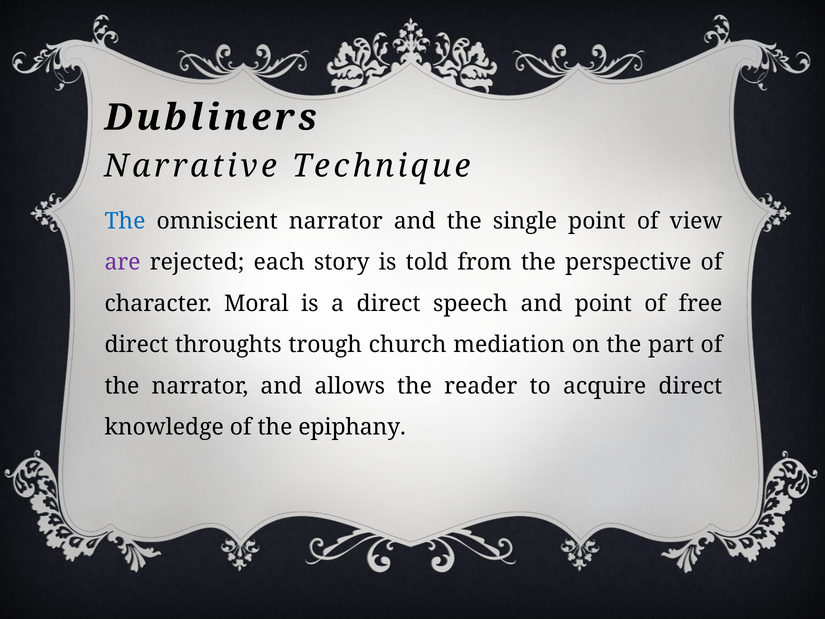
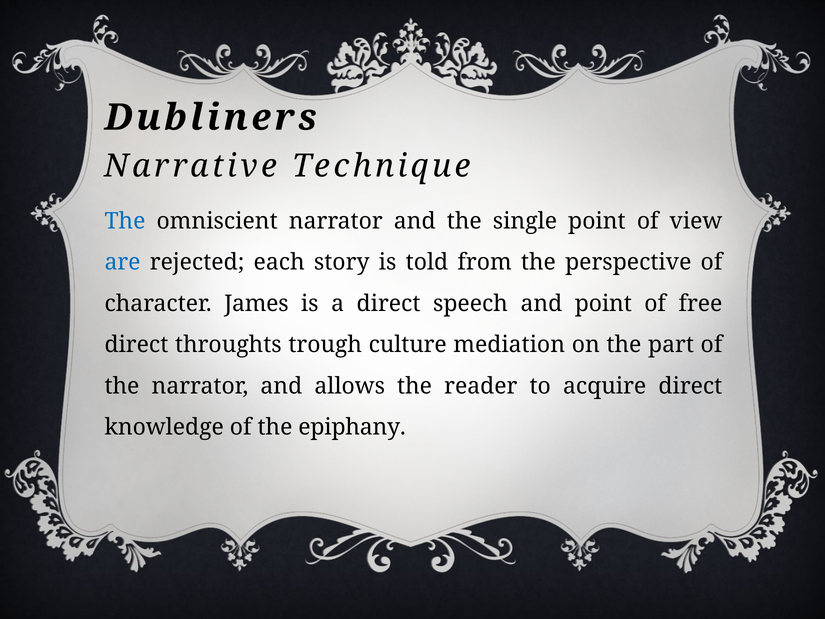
are colour: purple -> blue
Moral: Moral -> James
church: church -> culture
